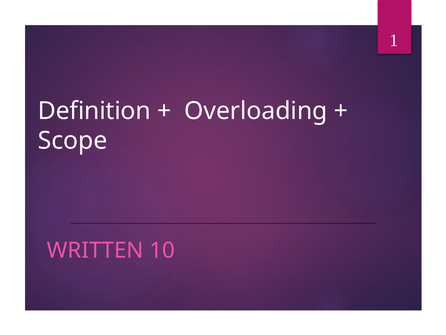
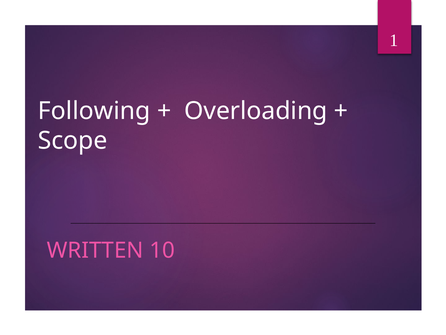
Definition: Definition -> Following
